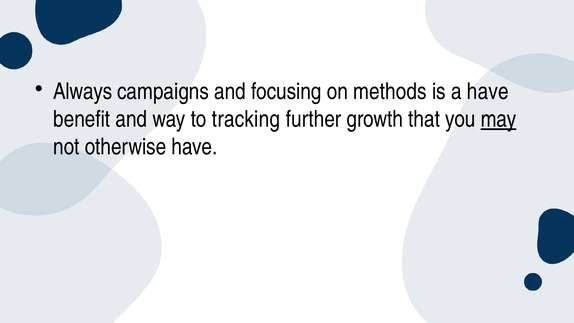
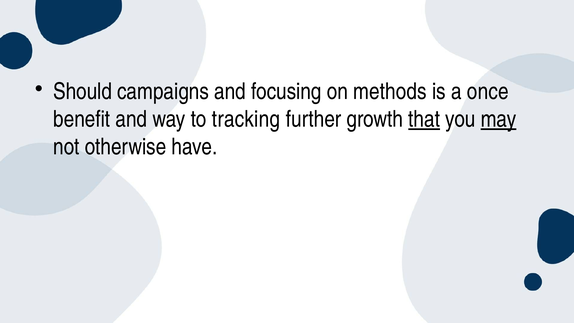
Always: Always -> Should
a have: have -> once
that underline: none -> present
